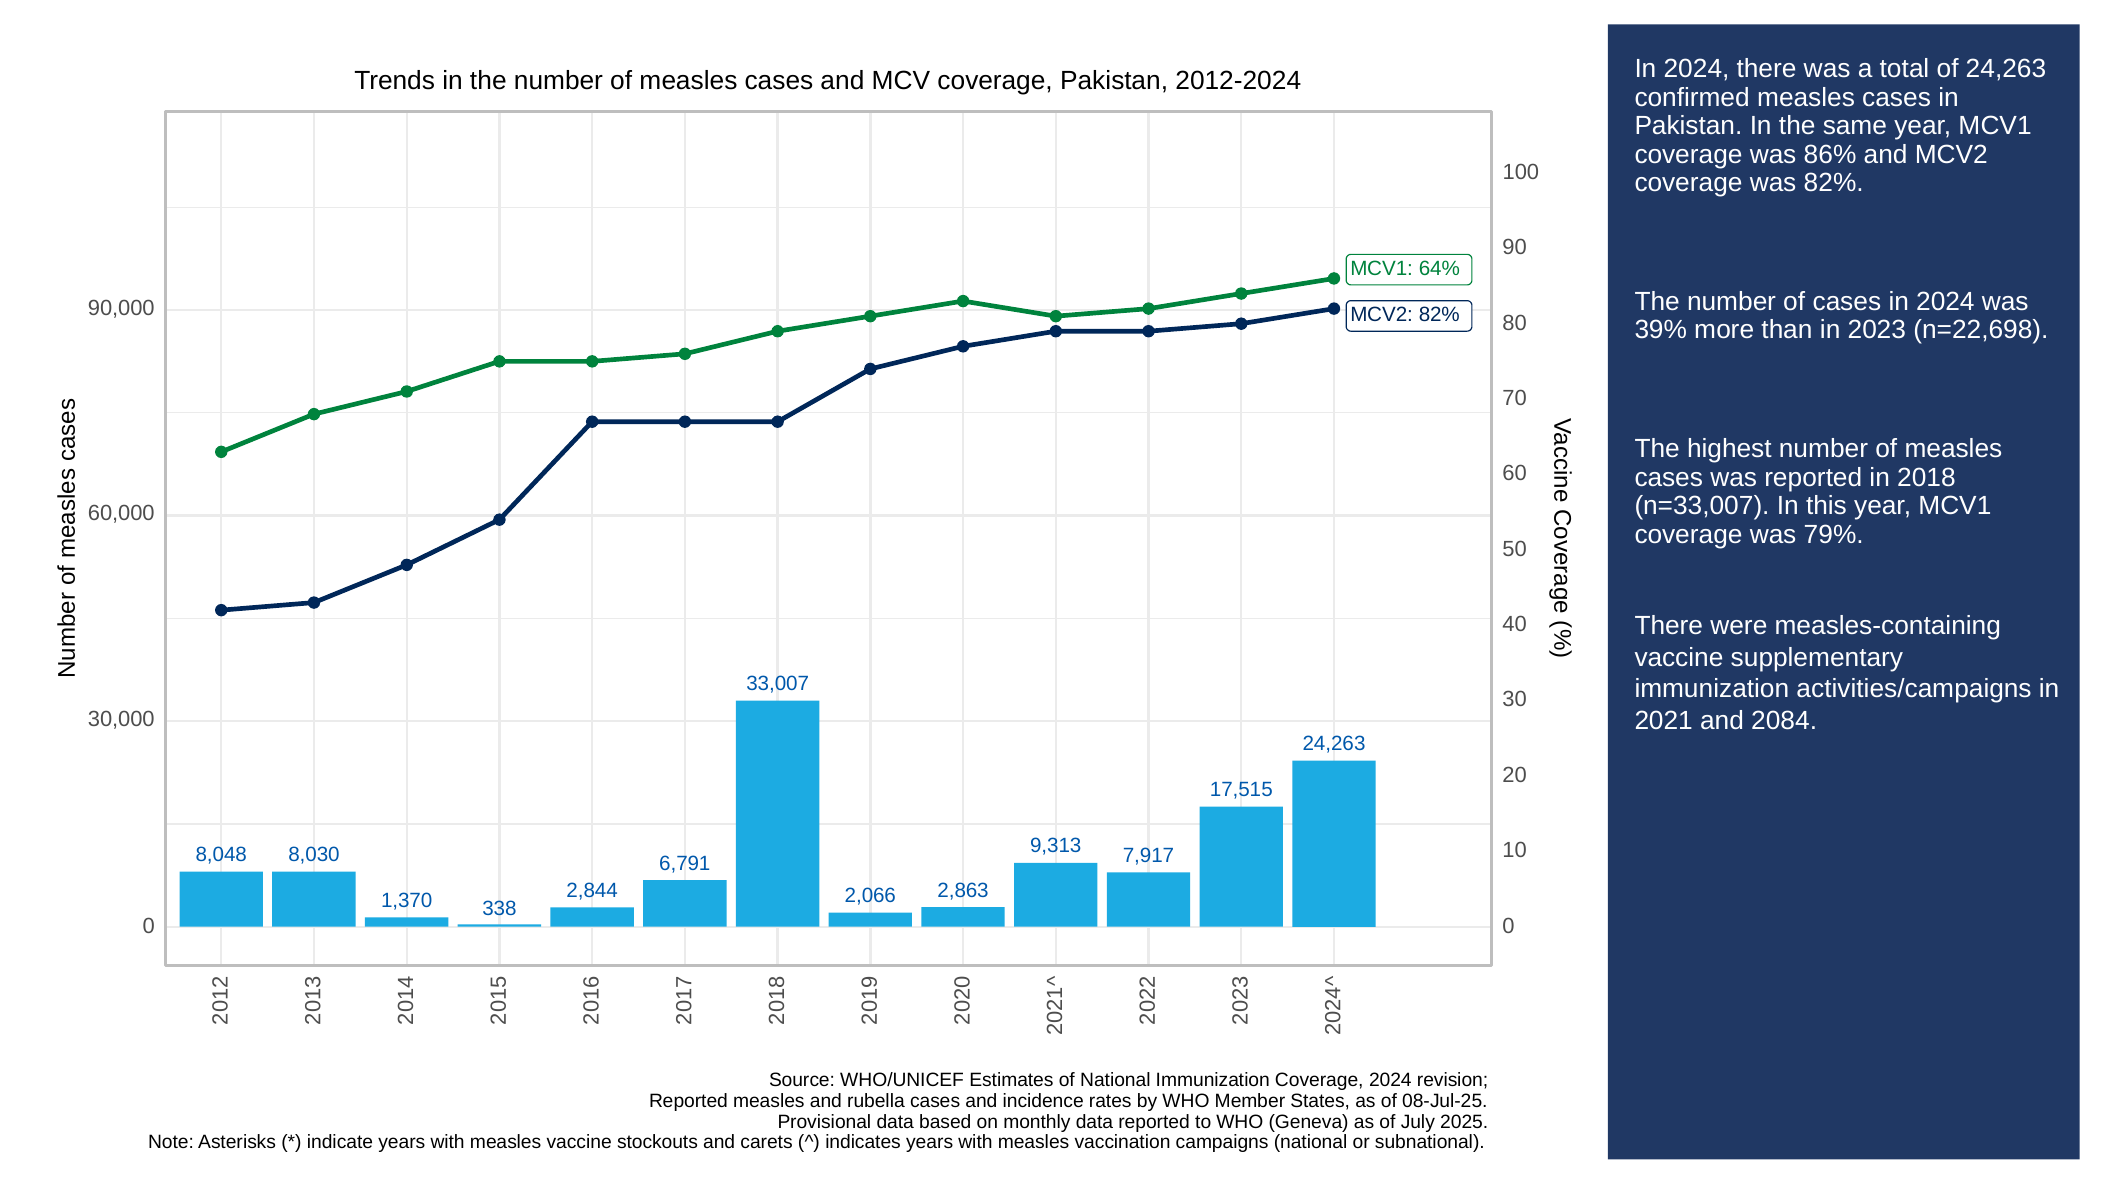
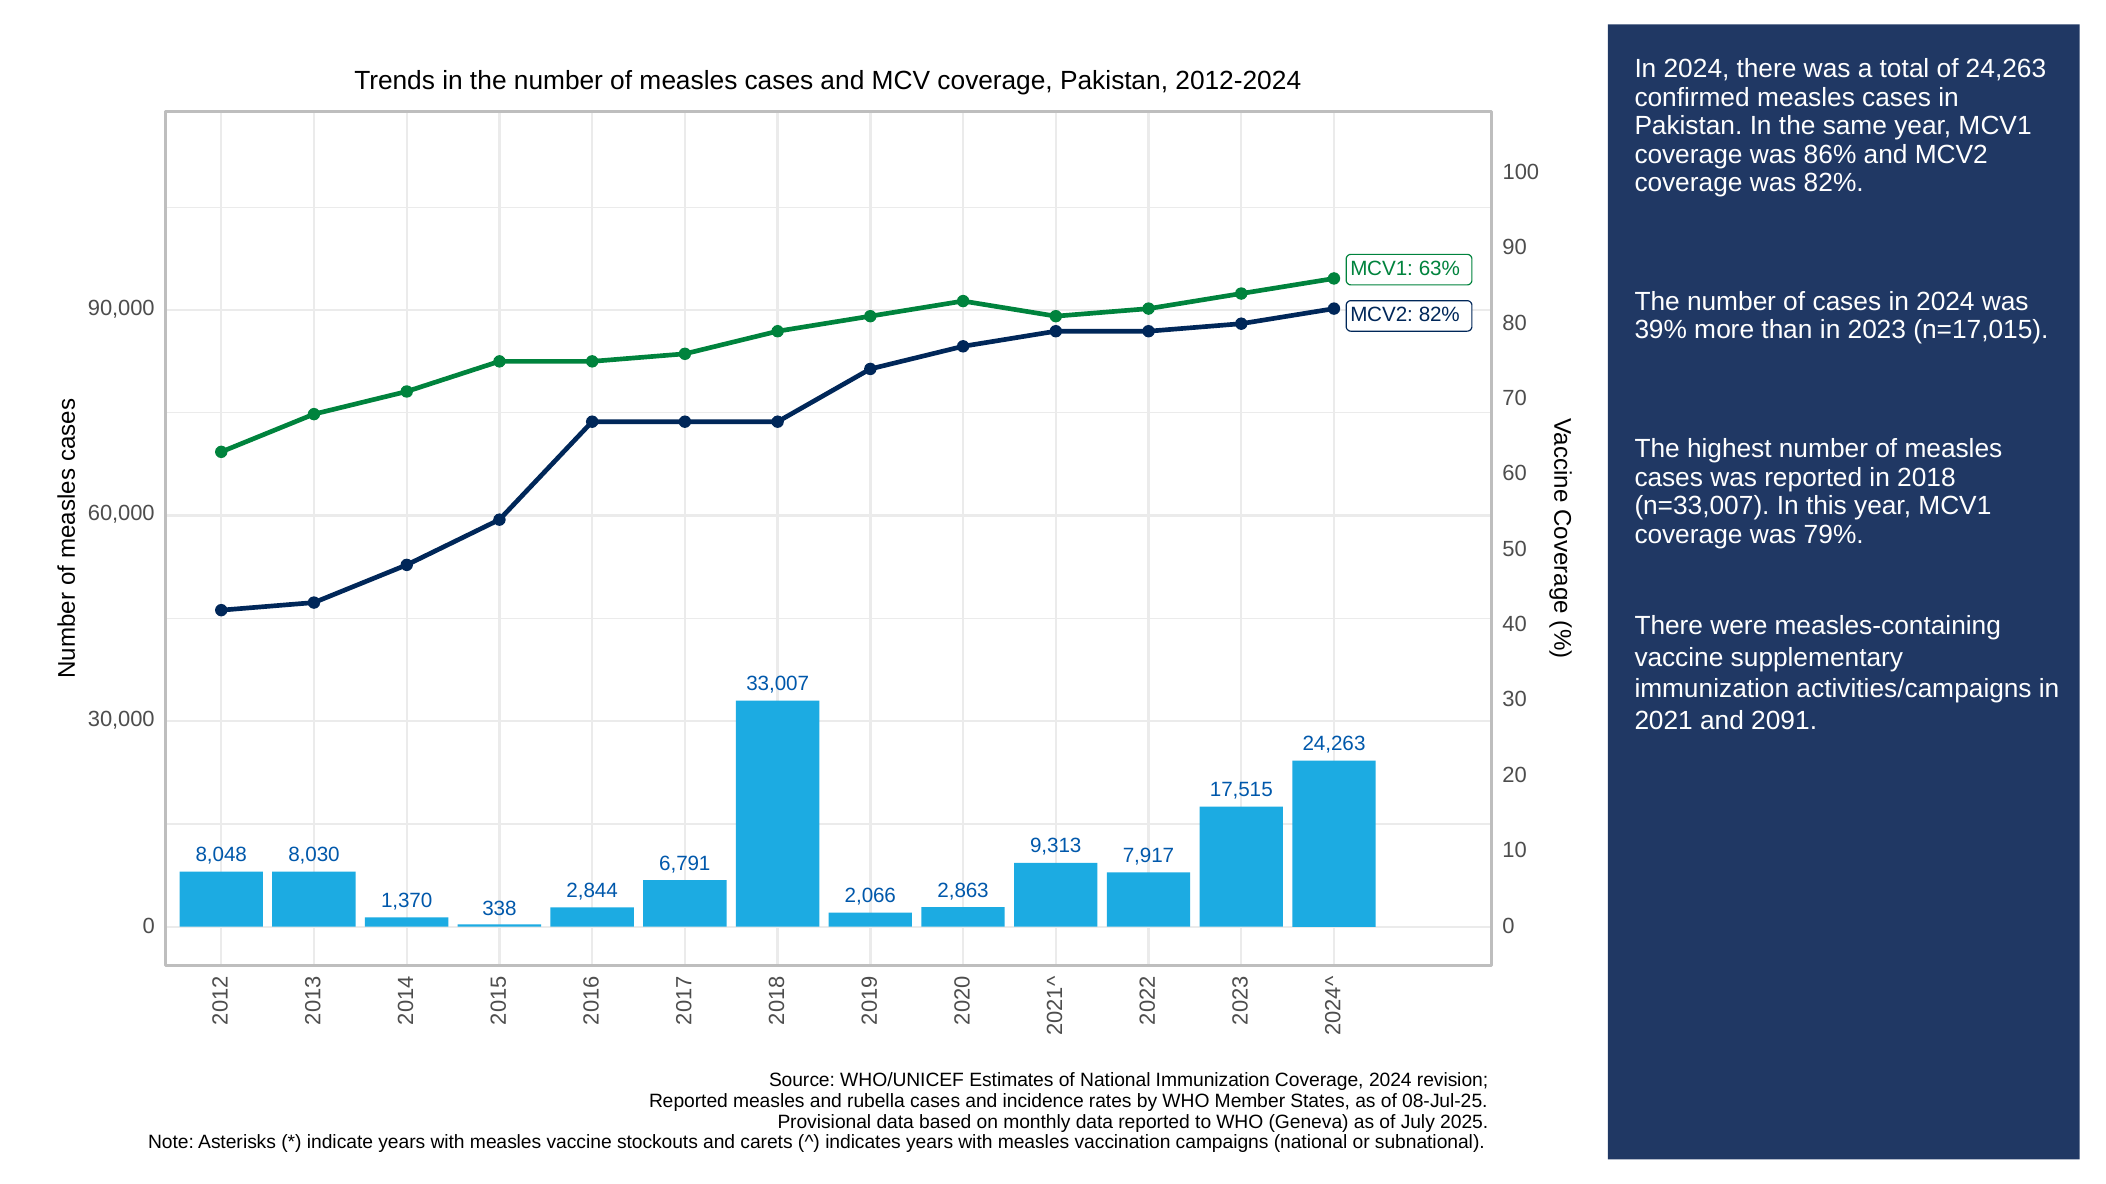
64%: 64% -> 63%
n=22,698: n=22,698 -> n=17,015
2084: 2084 -> 2091
